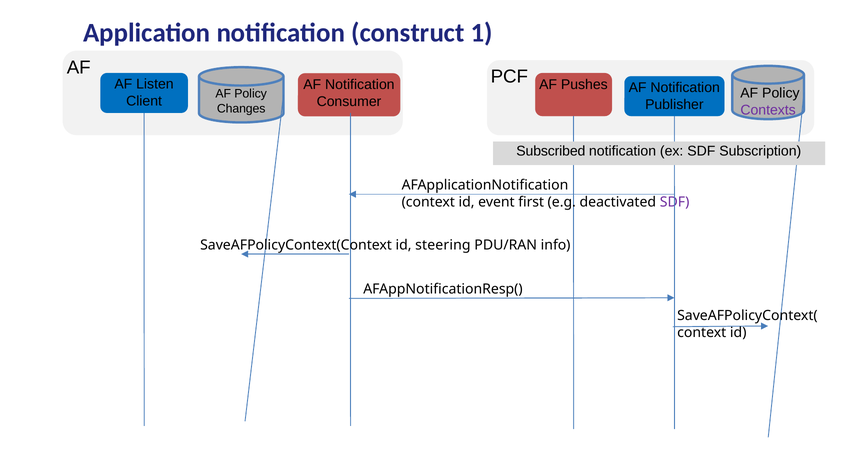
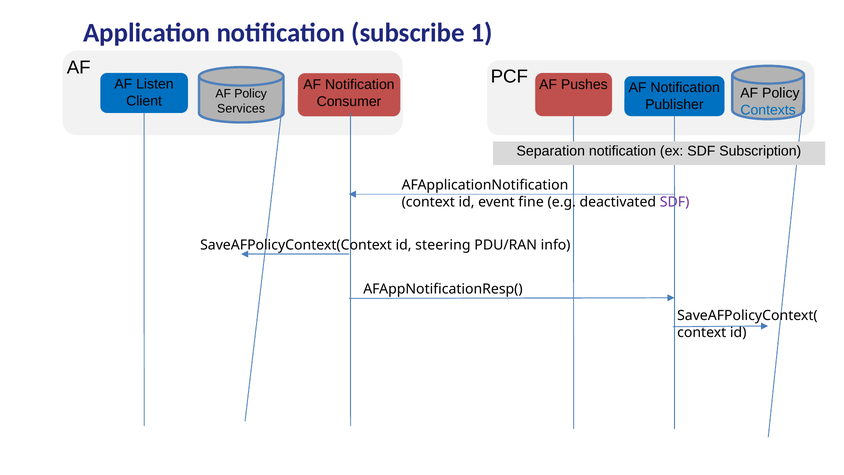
construct: construct -> subscribe
Changes: Changes -> Services
Contexts colour: purple -> blue
Subscribed: Subscribed -> Separation
first: first -> fine
